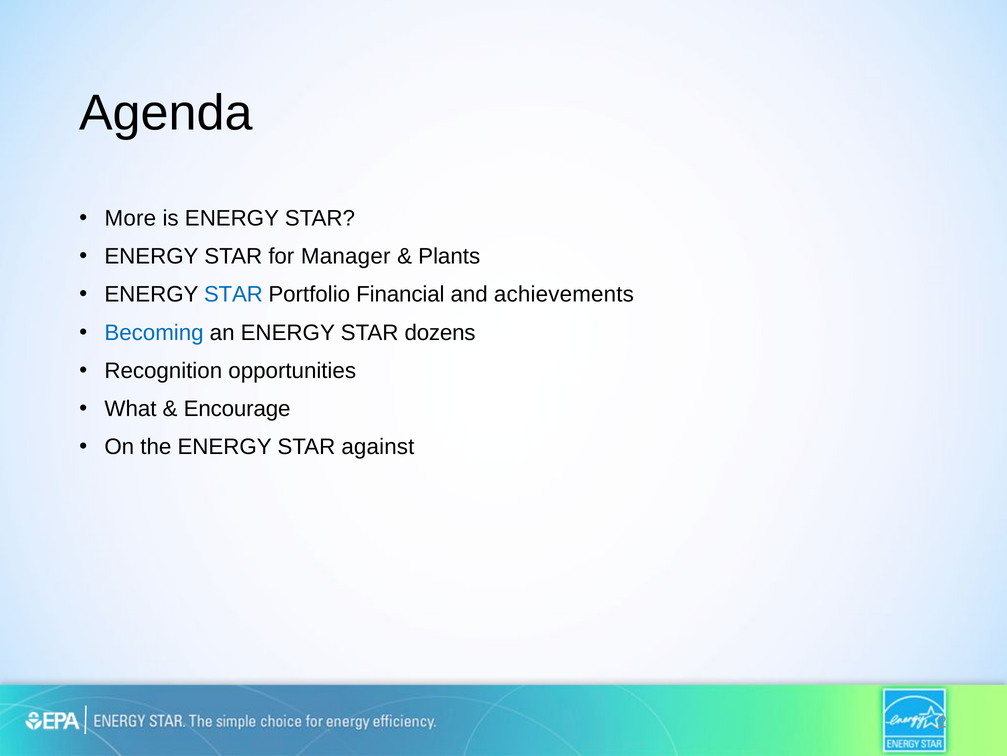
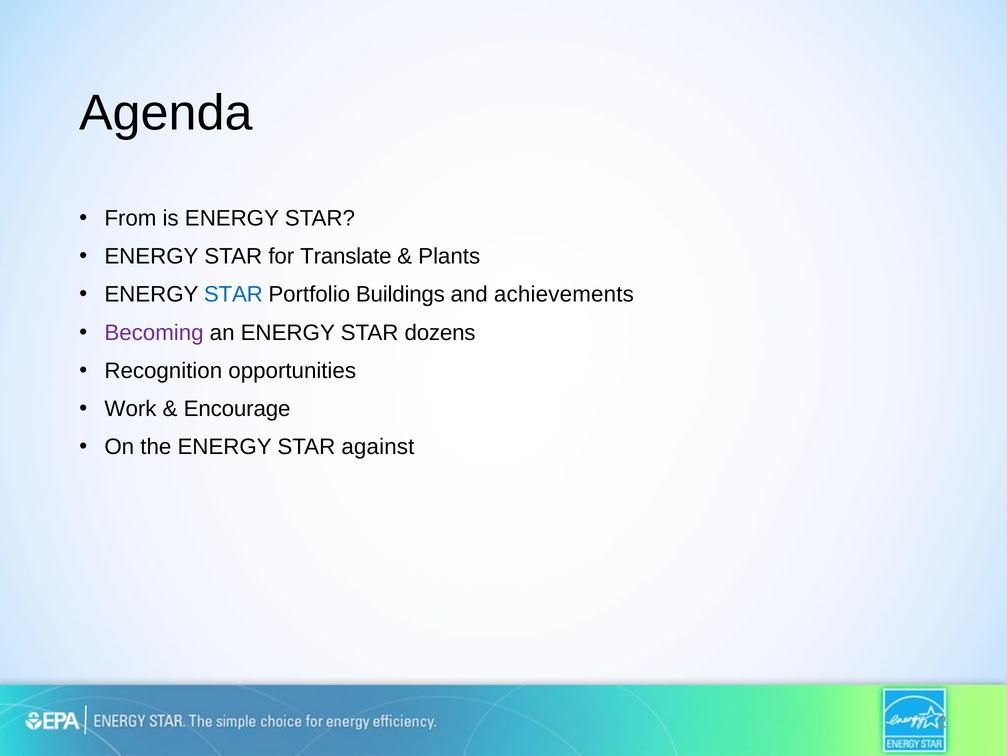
More: More -> From
Manager: Manager -> Translate
Financial: Financial -> Buildings
Becoming colour: blue -> purple
What: What -> Work
